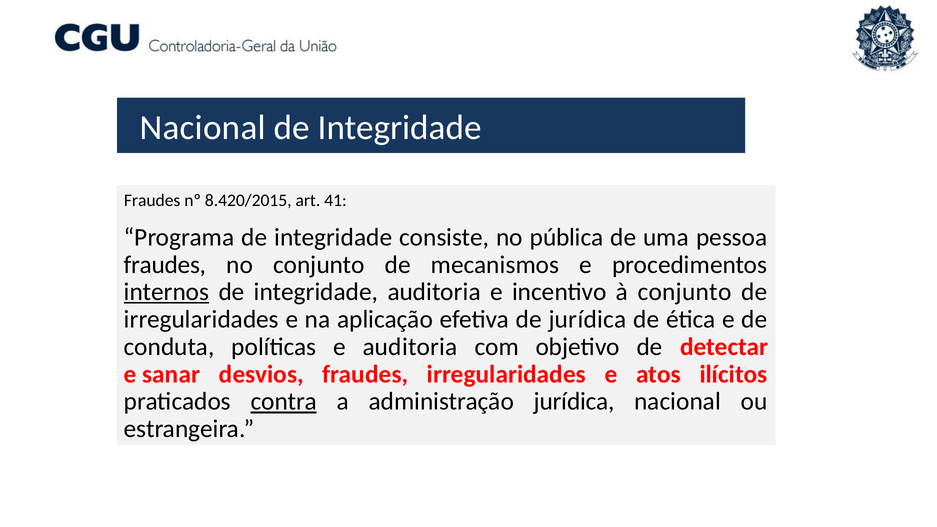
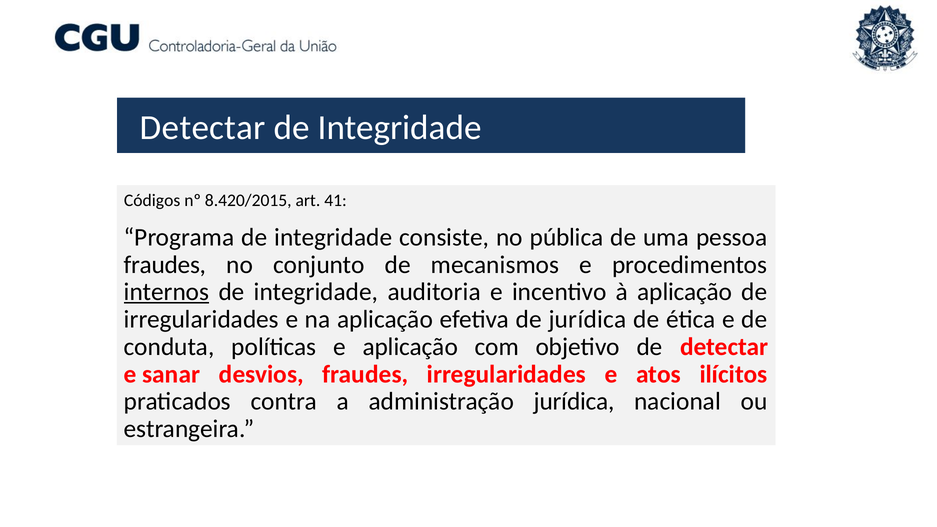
Nacional at (203, 128): Nacional -> Detectar
Fraudes at (152, 200): Fraudes -> Códigos
à conjunto: conjunto -> aplicação
e auditoria: auditoria -> aplicação
contra underline: present -> none
